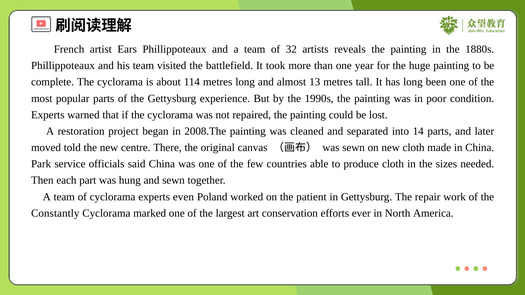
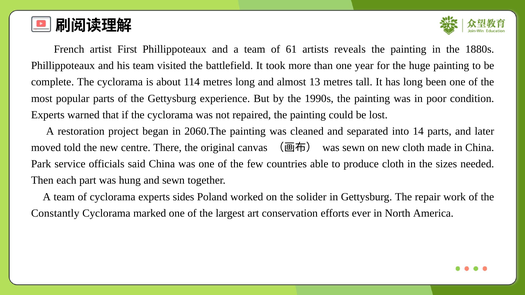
Ears: Ears -> First
32: 32 -> 61
2008.The: 2008.The -> 2060.The
even: even -> sides
patient: patient -> solider
